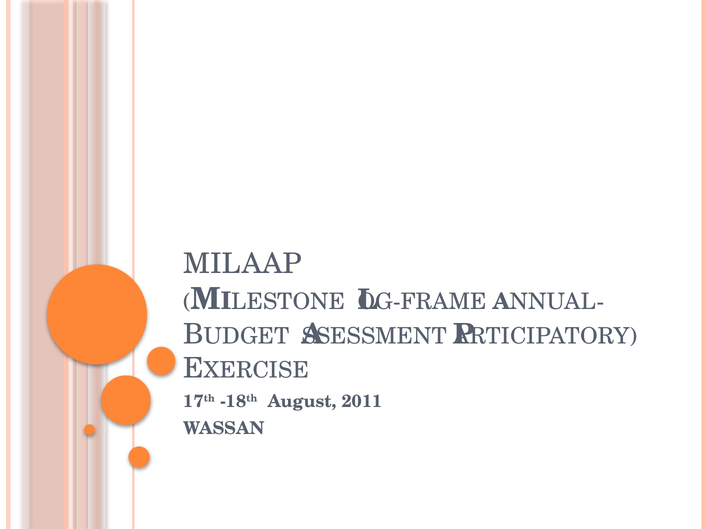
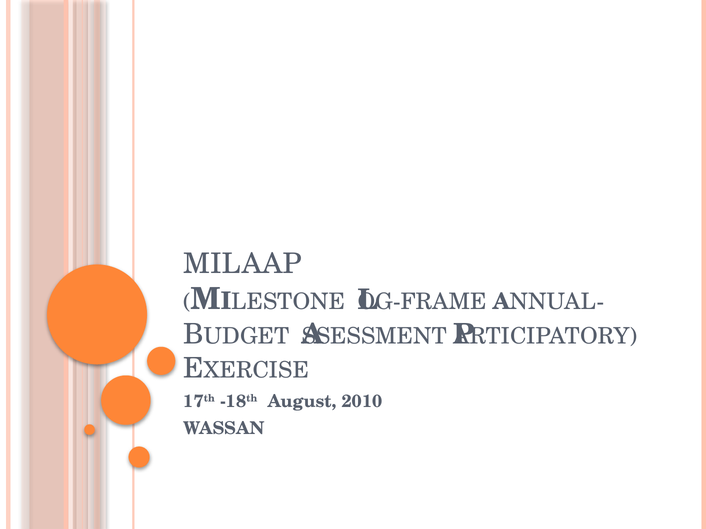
2011: 2011 -> 2010
